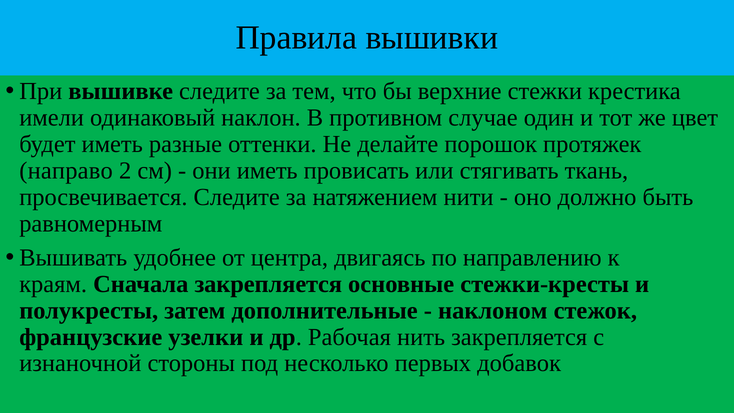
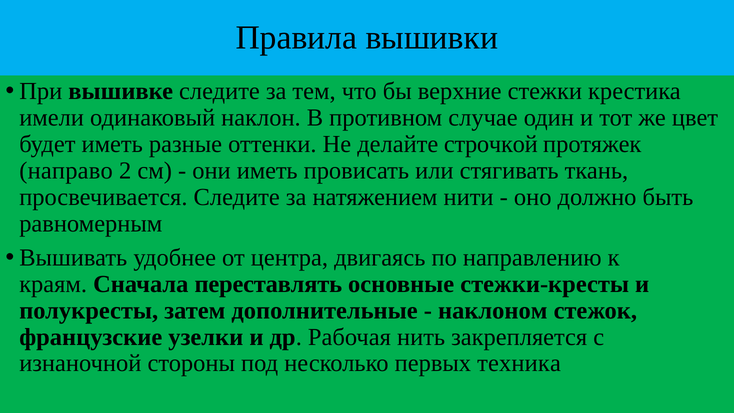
порошок: порошок -> строчкой
Сначала закрепляется: закрепляется -> переставлять
добавок: добавок -> техника
